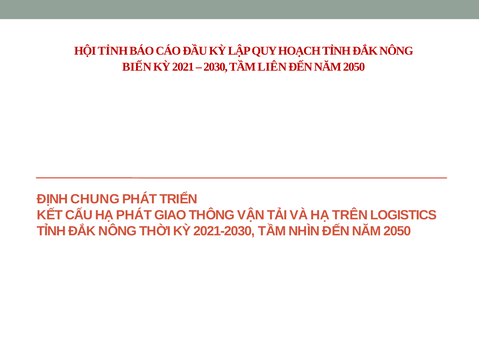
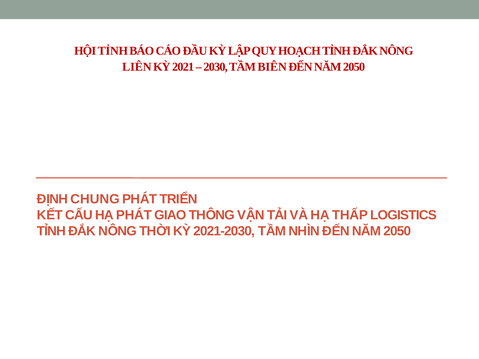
BIẾN: BIẾN -> LIÊN
LIÊN: LIÊN -> BIÊN
TRÊN: TRÊN -> THẤP
